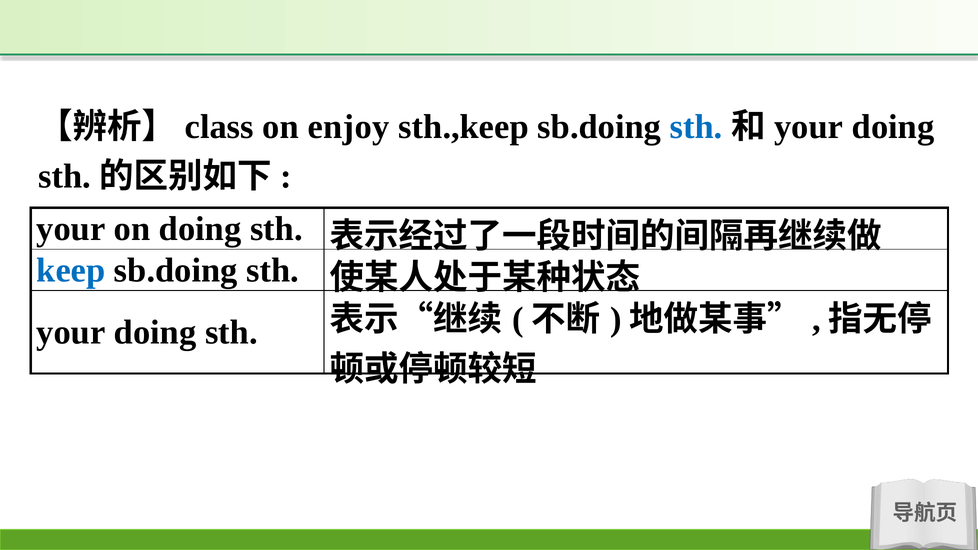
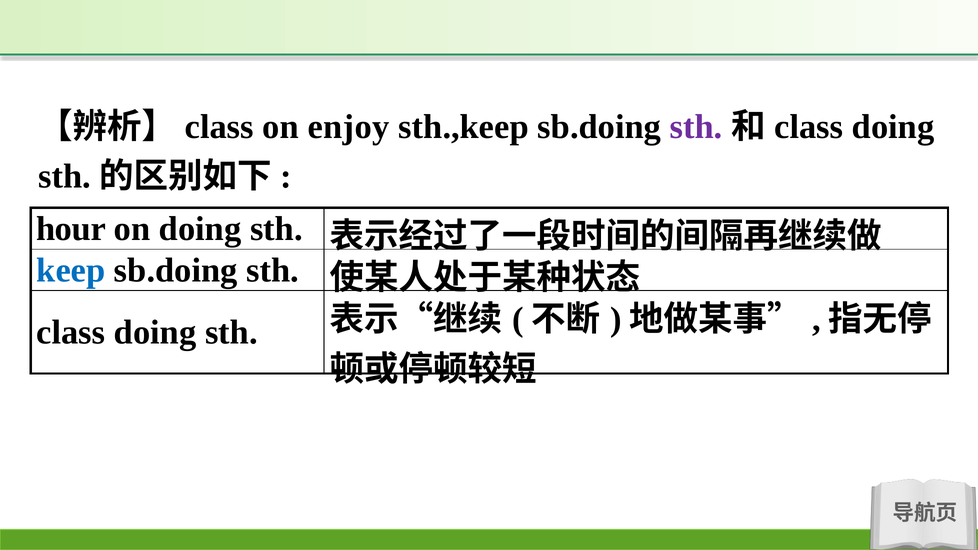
sth at (696, 127) colour: blue -> purple
your at (809, 127): your -> class
your at (71, 229): your -> hour
your at (71, 332): your -> class
